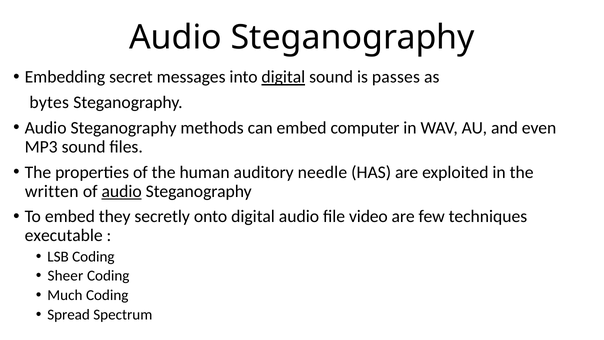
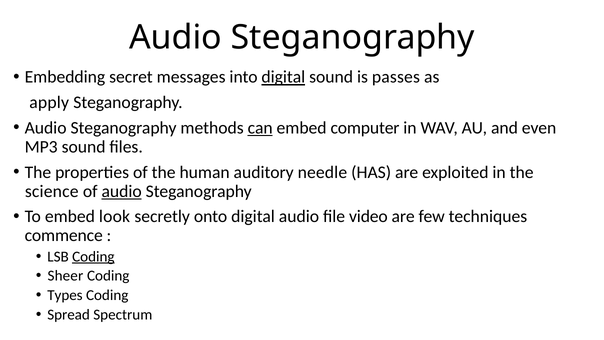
bytes: bytes -> apply
can underline: none -> present
written: written -> science
they: they -> look
executable: executable -> commence
Coding at (93, 256) underline: none -> present
Much: Much -> Types
